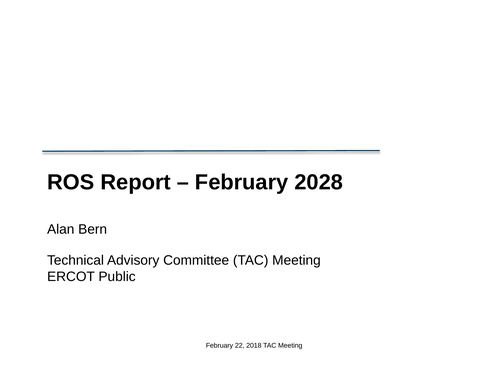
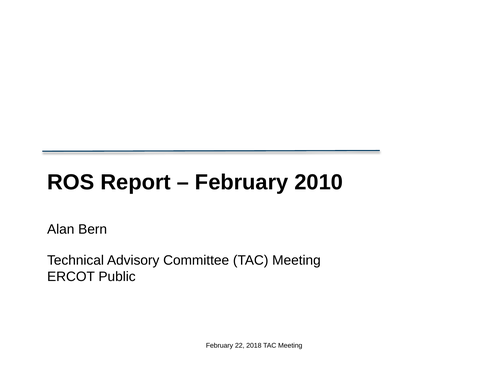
2028: 2028 -> 2010
